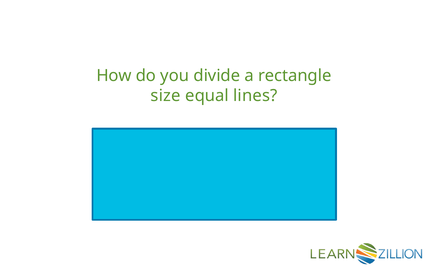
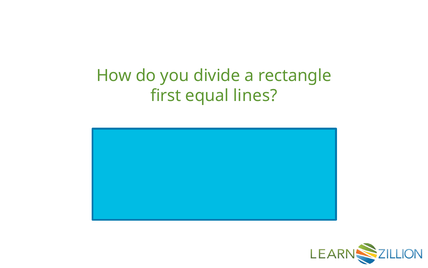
size: size -> first
